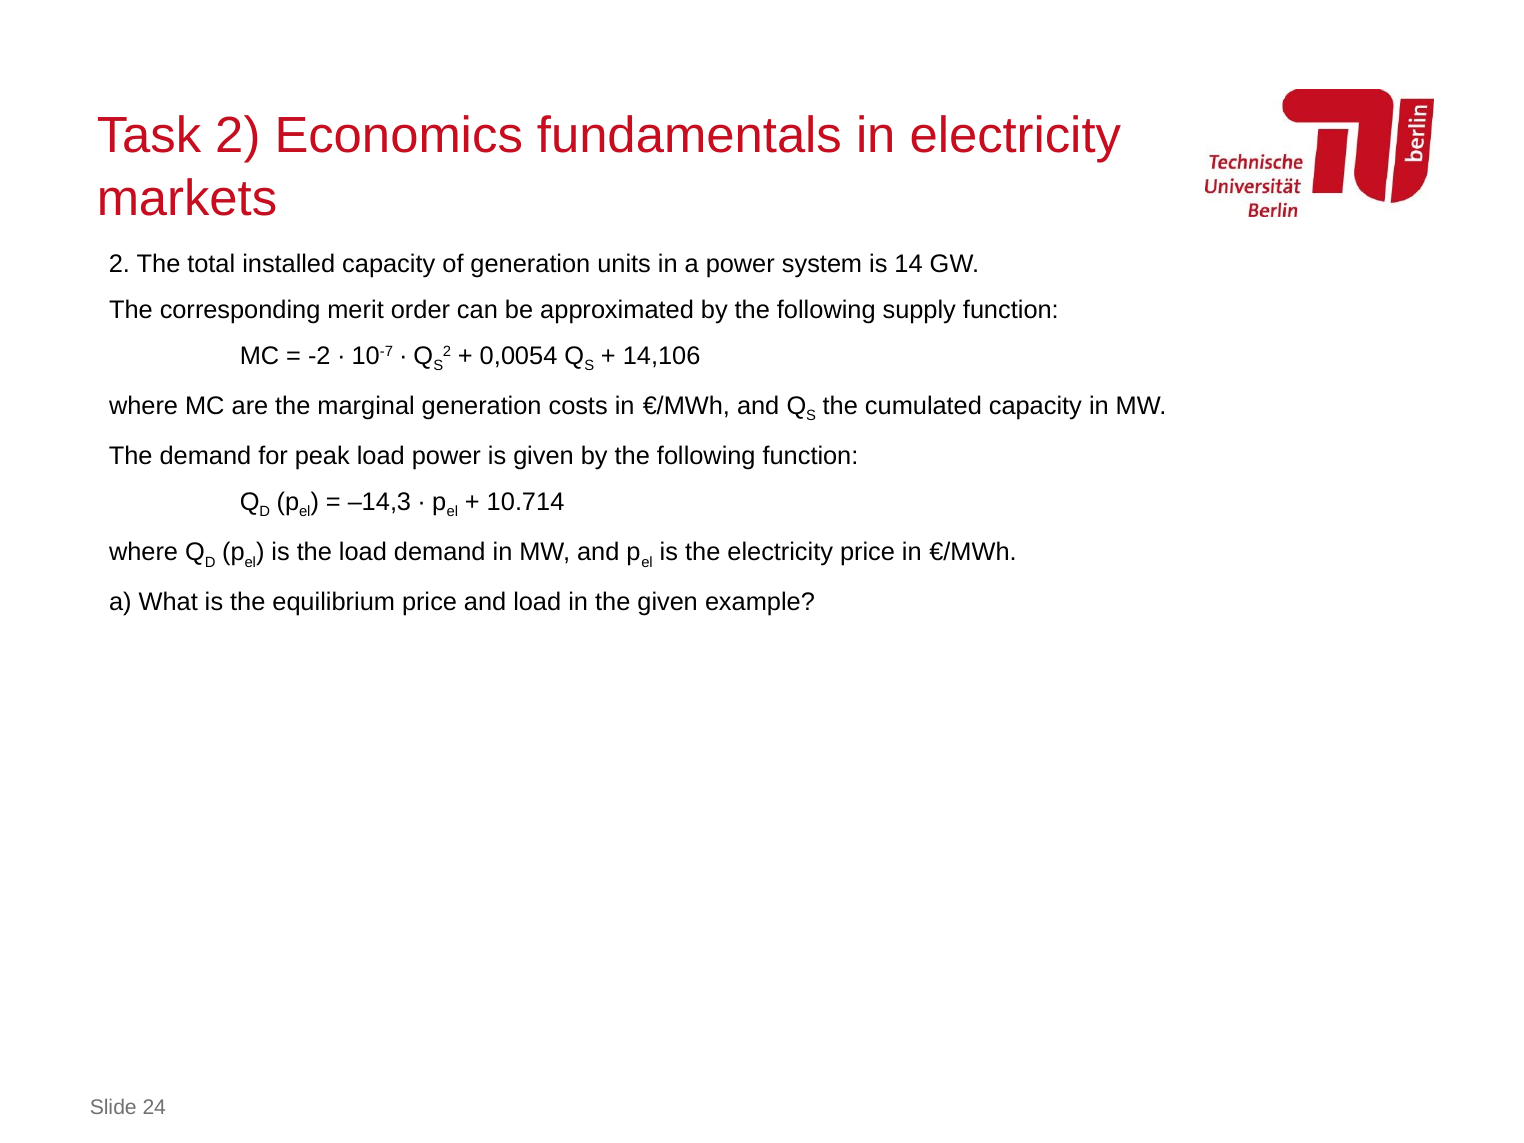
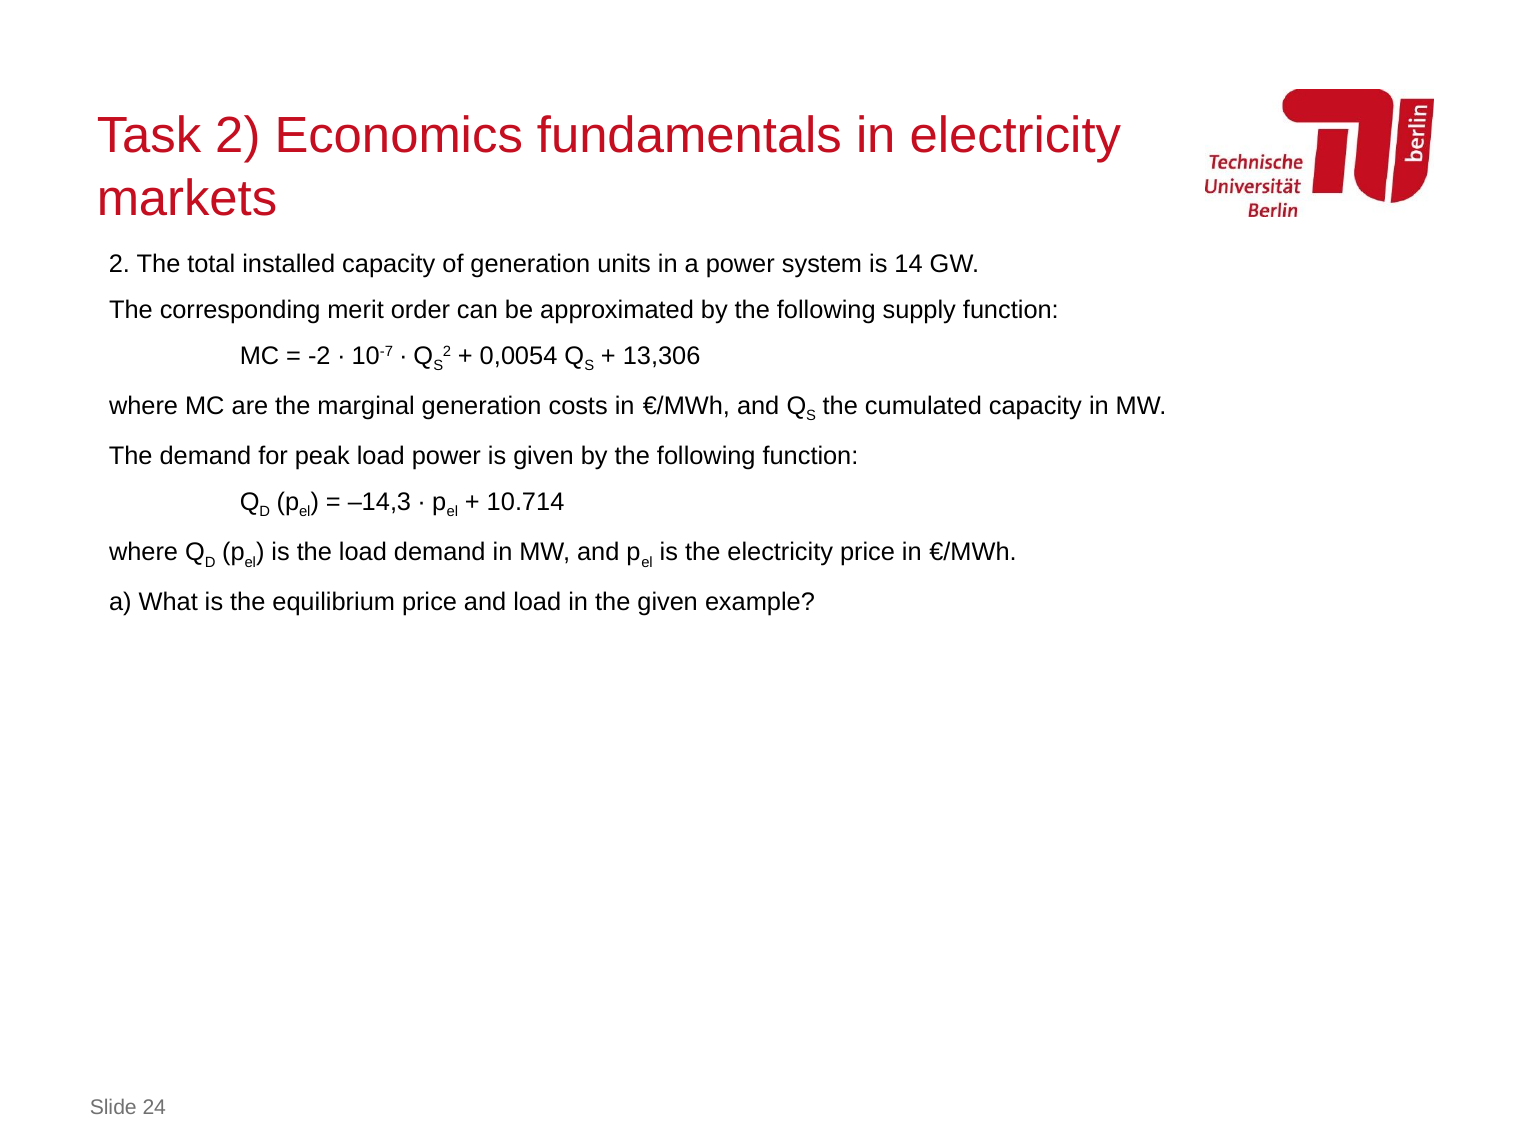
14,106: 14,106 -> 13,306
